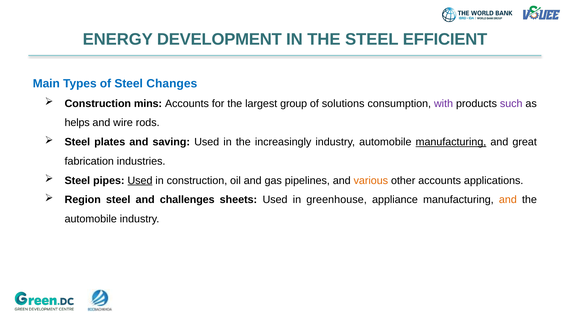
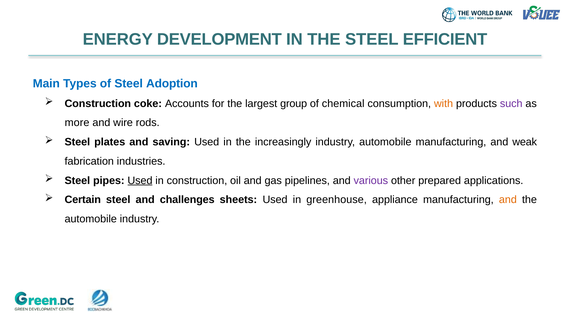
Changes: Changes -> Adoption
mins: mins -> coke
solutions: solutions -> chemical
with colour: purple -> orange
helps: helps -> more
manufacturing at (451, 142) underline: present -> none
great: great -> weak
various colour: orange -> purple
other accounts: accounts -> prepared
Region: Region -> Certain
